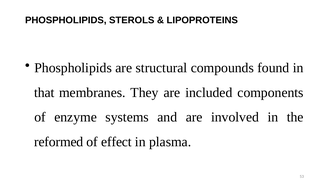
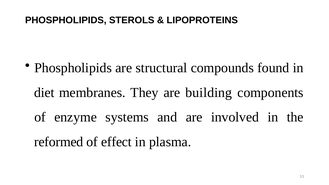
that: that -> diet
included: included -> building
